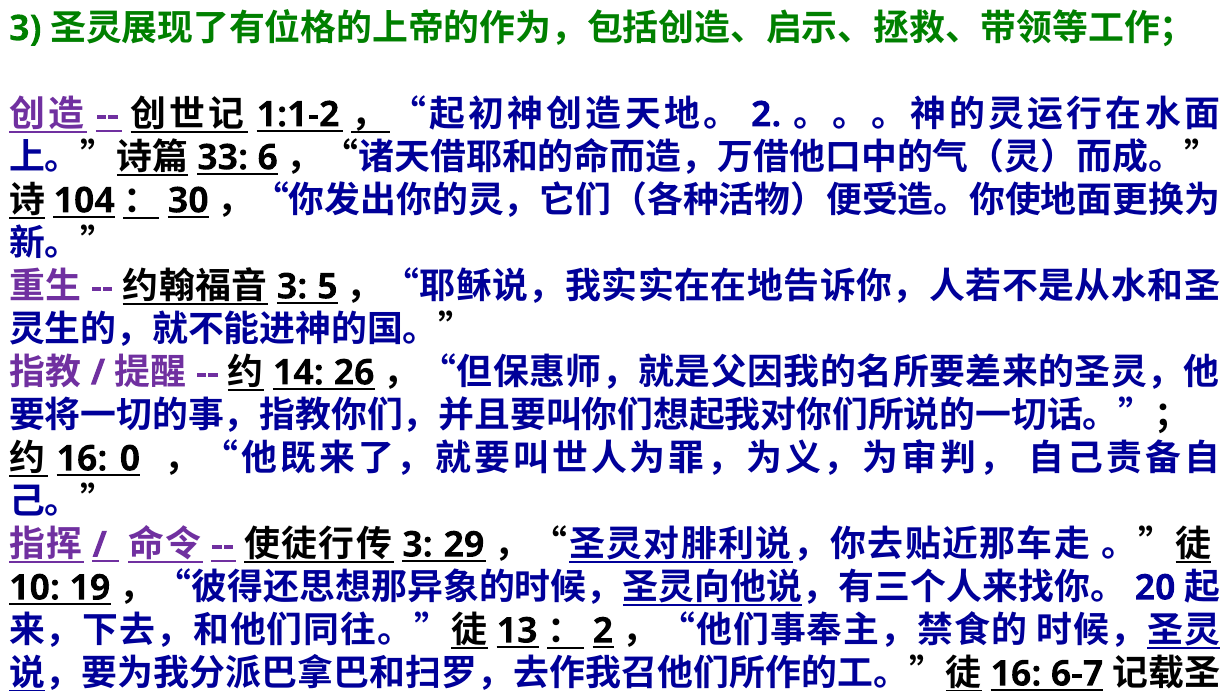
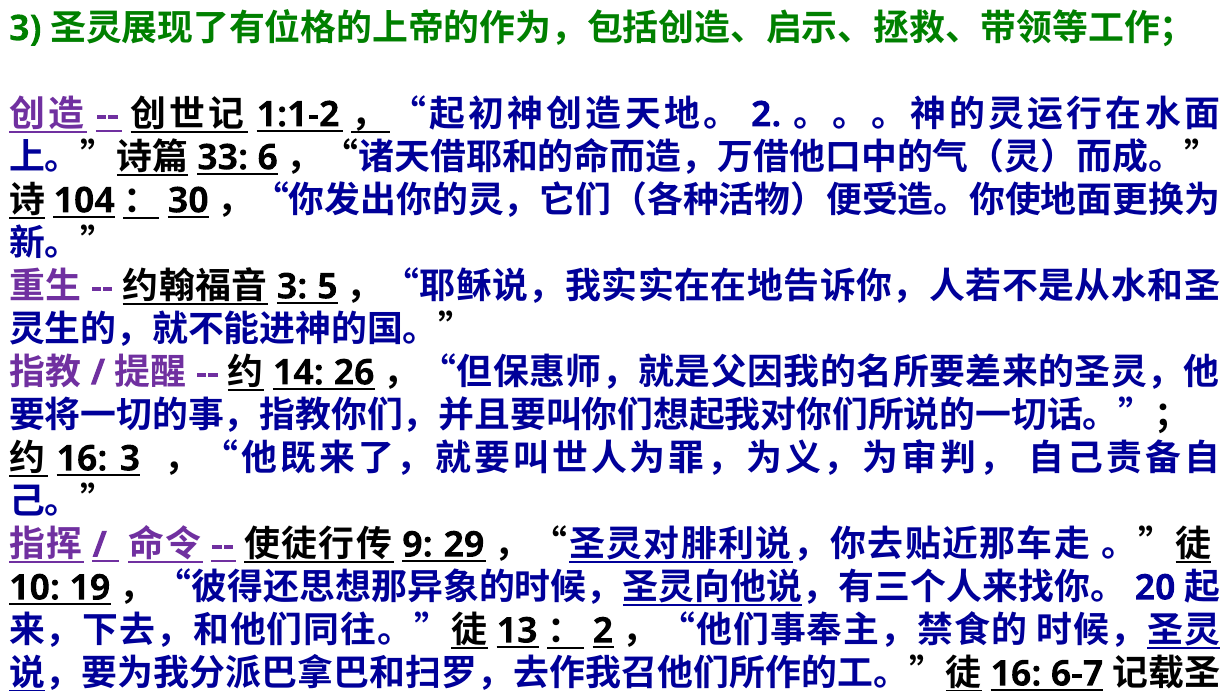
0 at (130, 459): 0 -> 3
3 at (418, 545): 3 -> 9
